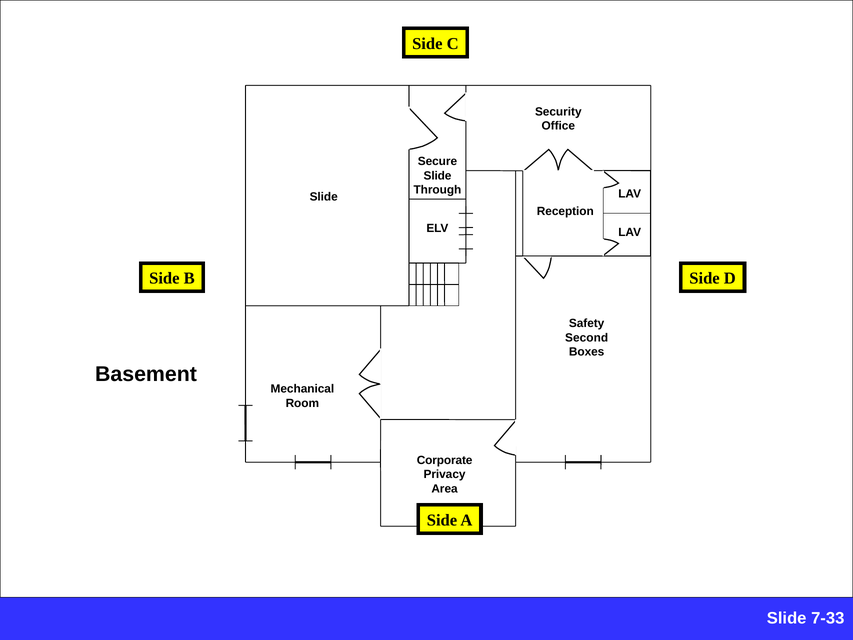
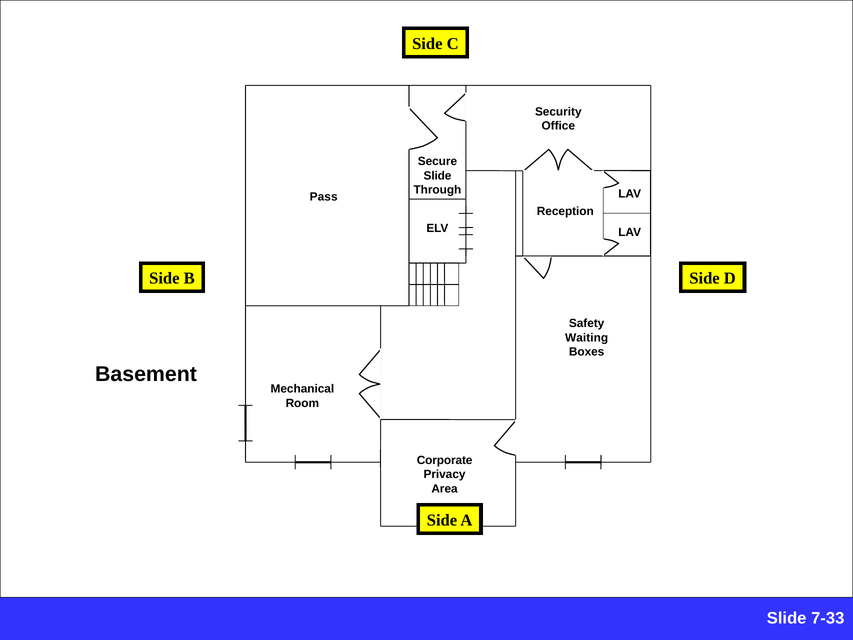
Slide at (324, 197): Slide -> Pass
Second: Second -> Waiting
